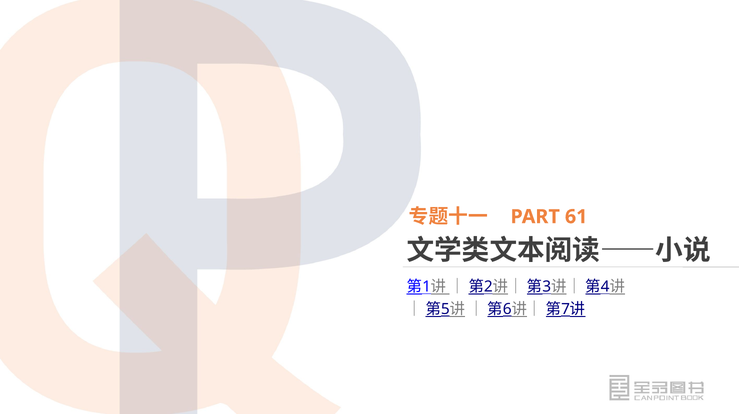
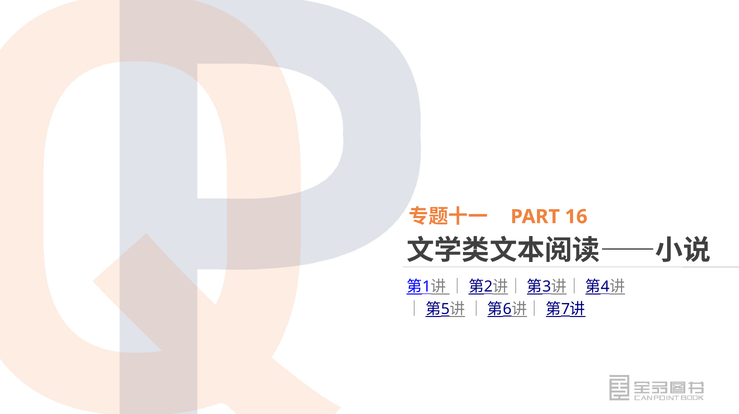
61: 61 -> 16
